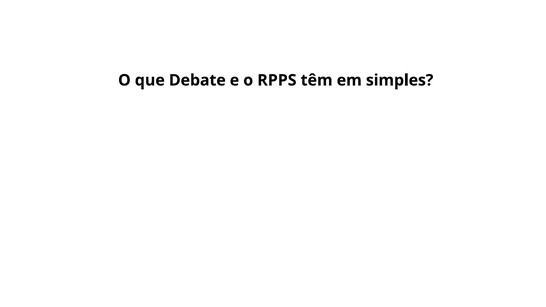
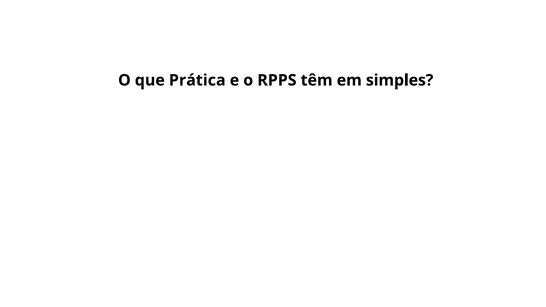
Debate: Debate -> Prática
